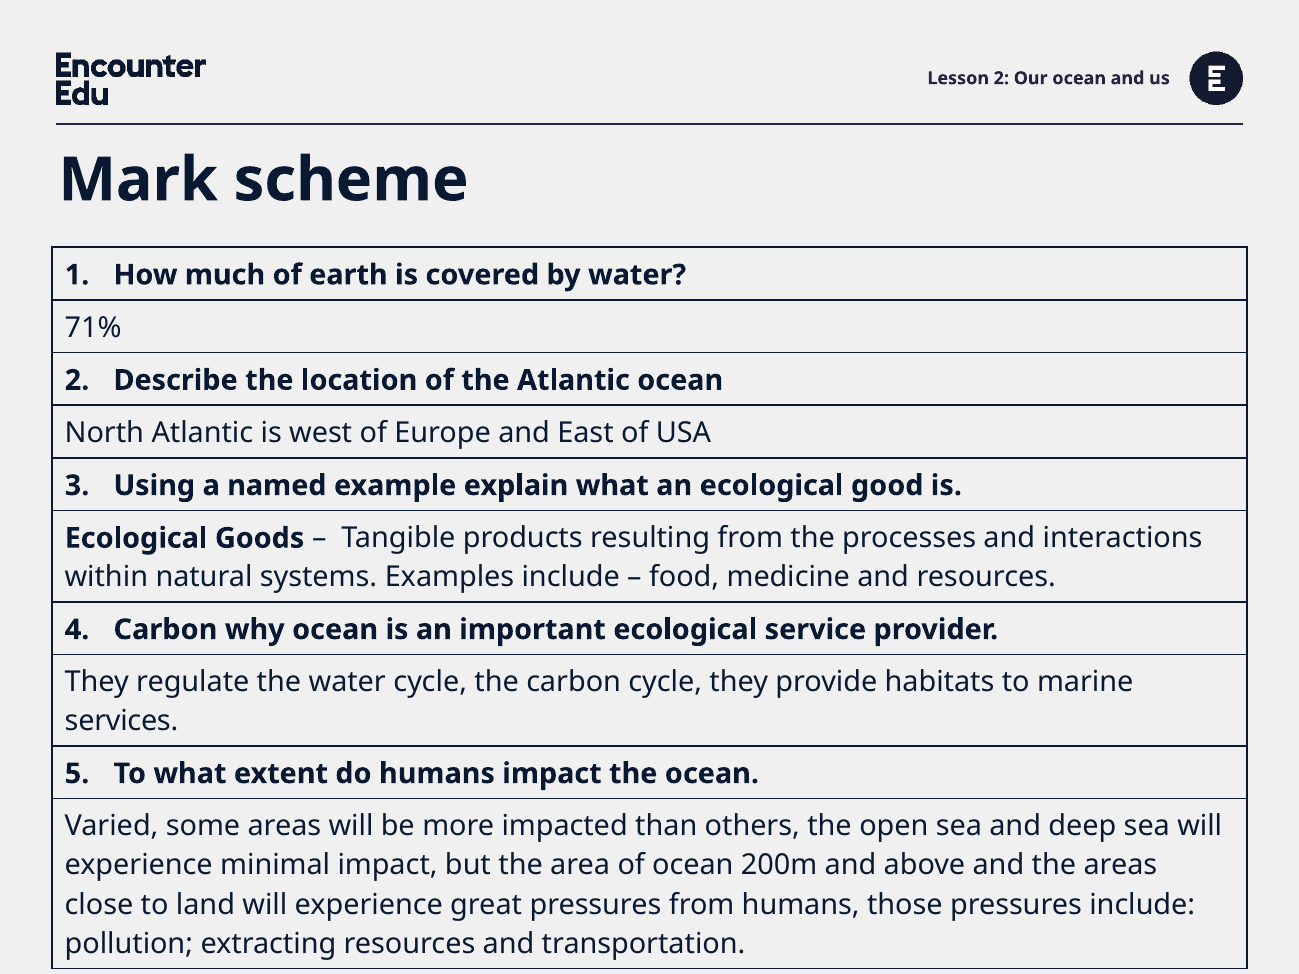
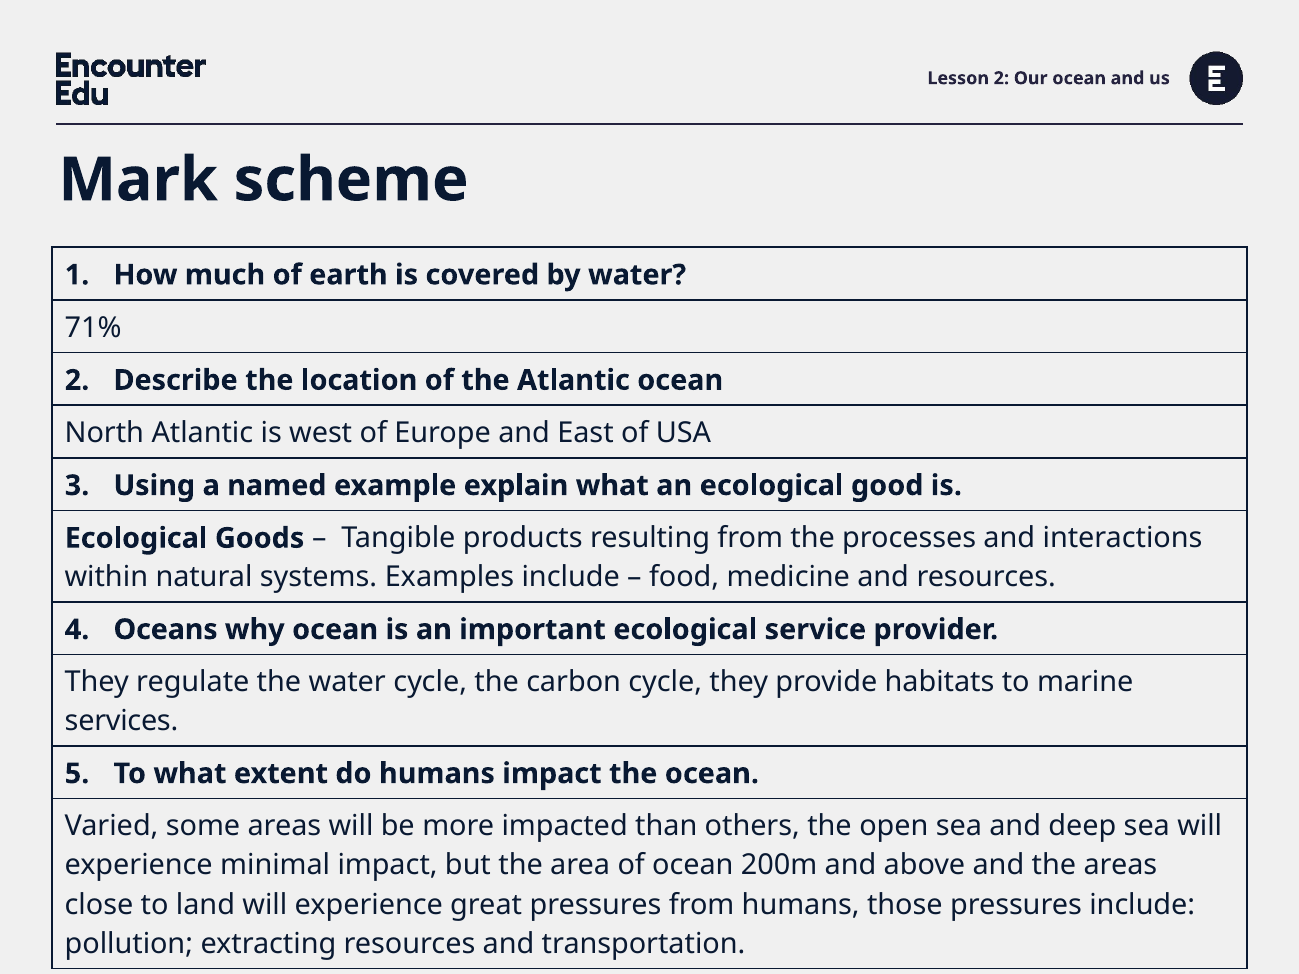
Carbon at (165, 630): Carbon -> Oceans
